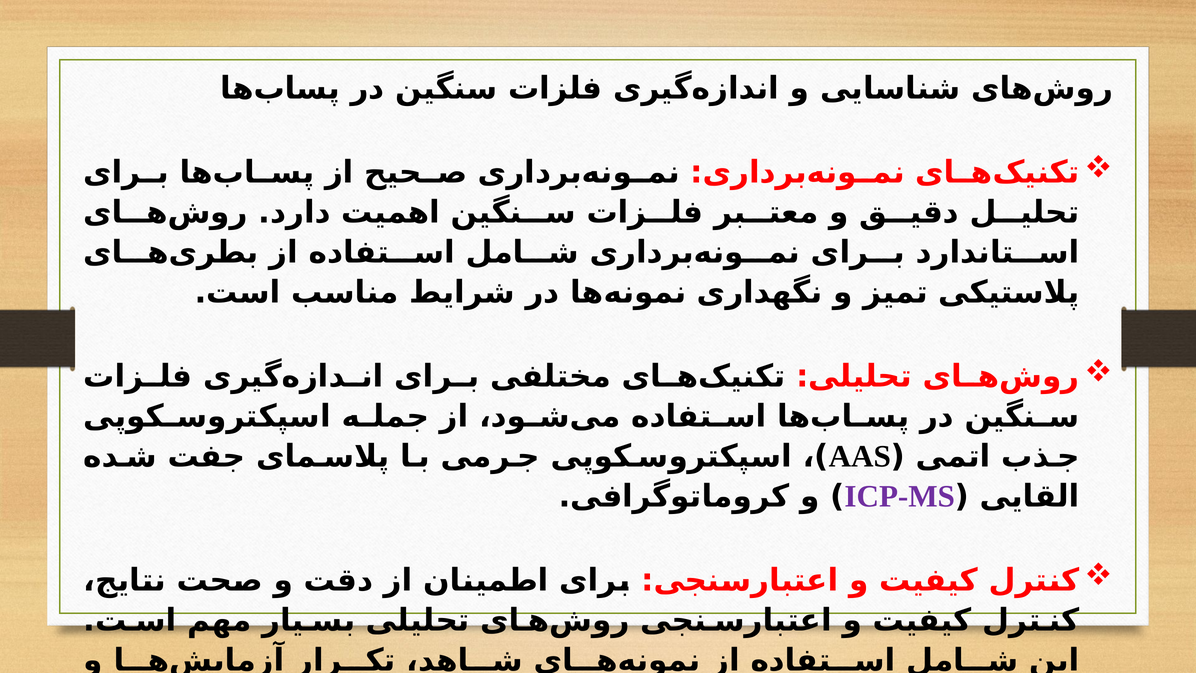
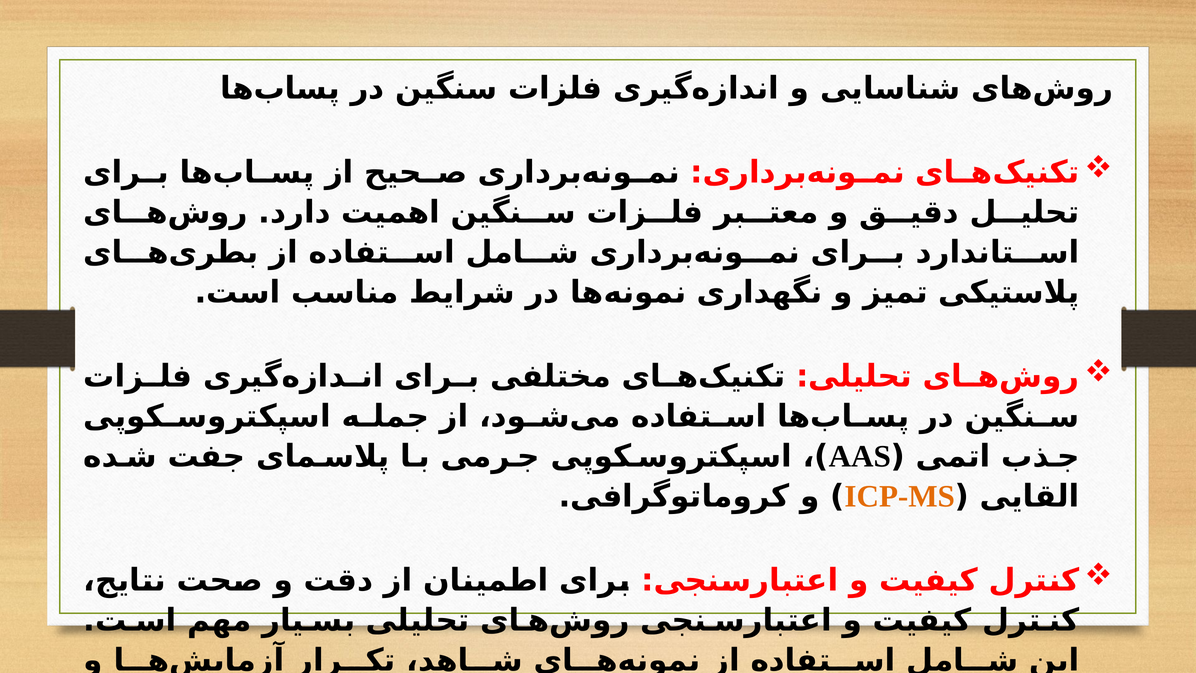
ICP-MS colour: purple -> orange
